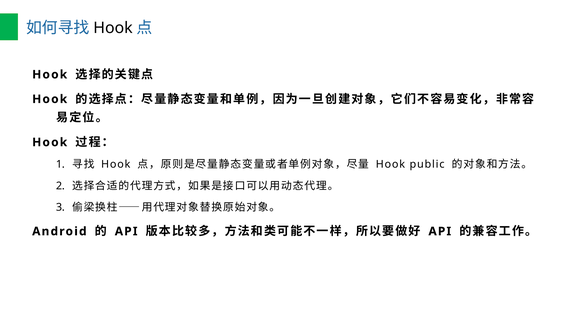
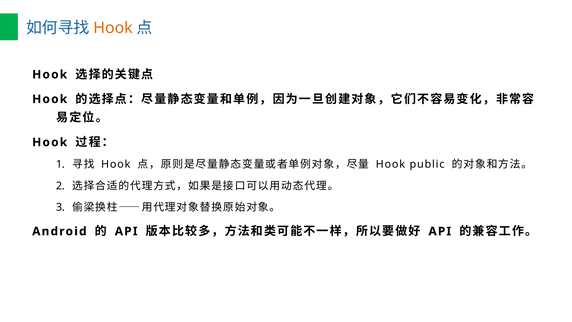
Hook at (113, 28) colour: black -> orange
